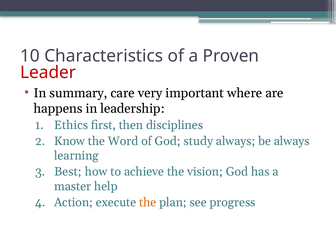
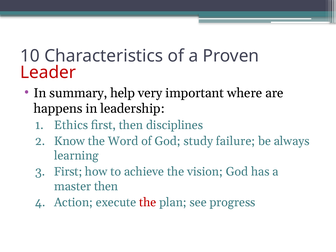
care: care -> help
study always: always -> failure
Best at (68, 172): Best -> First
master help: help -> then
the at (148, 202) colour: orange -> red
